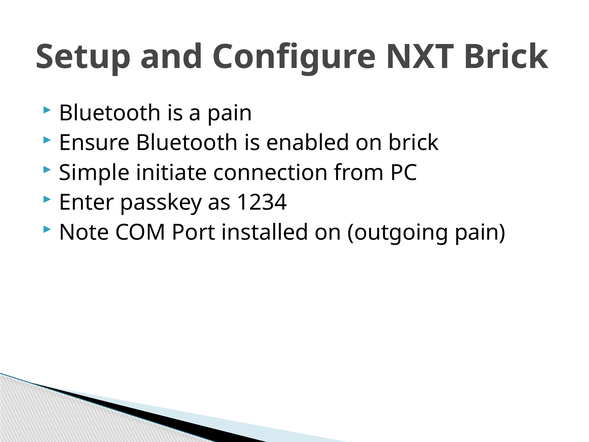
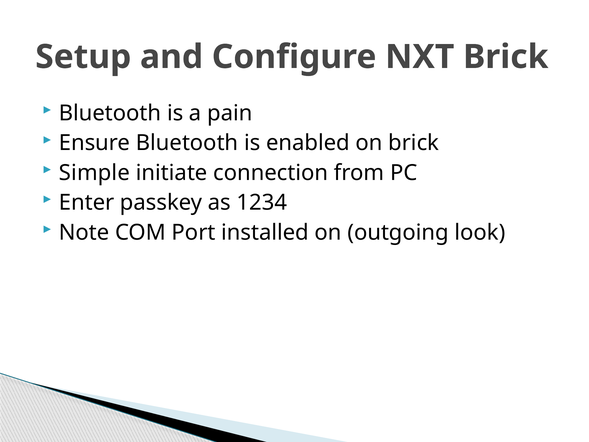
outgoing pain: pain -> look
